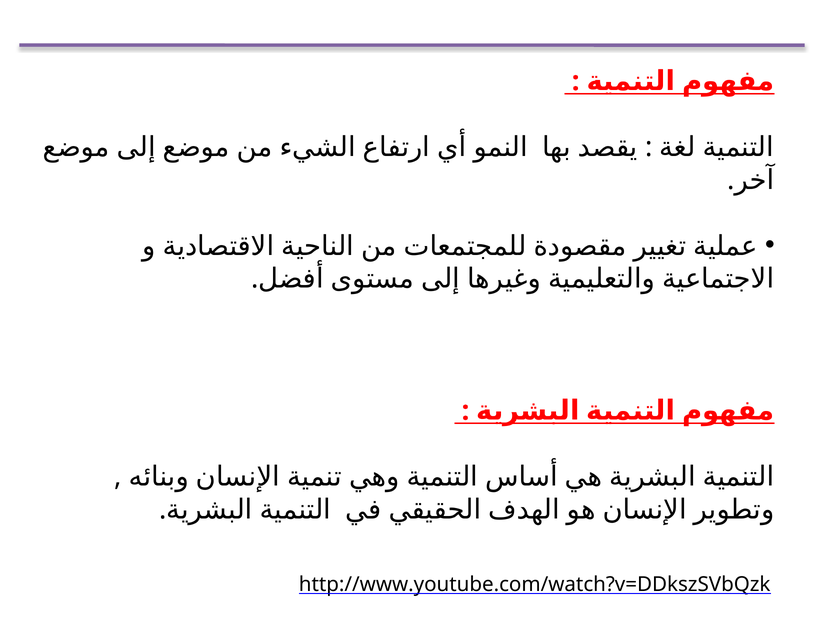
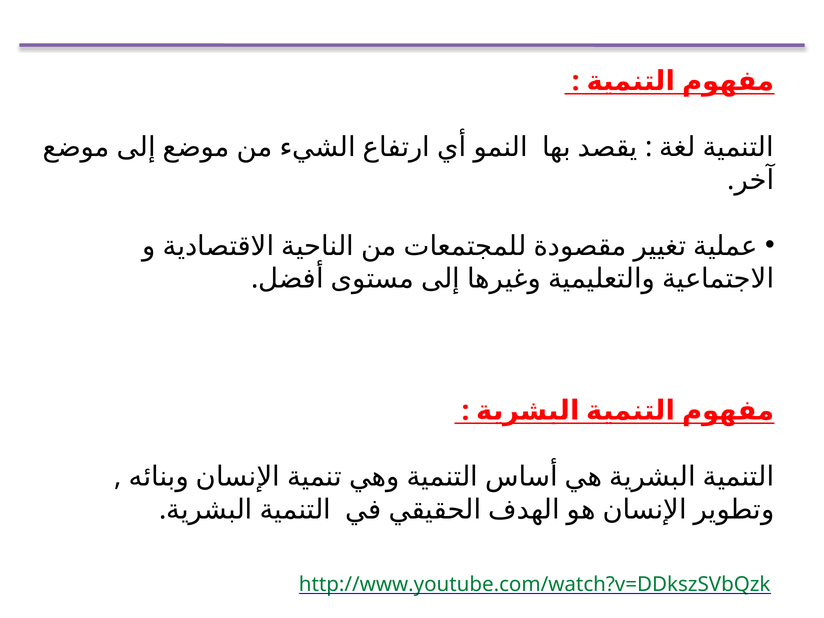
http://www.youtube.com/watch?v=DDkszSVbQzk colour: black -> green
